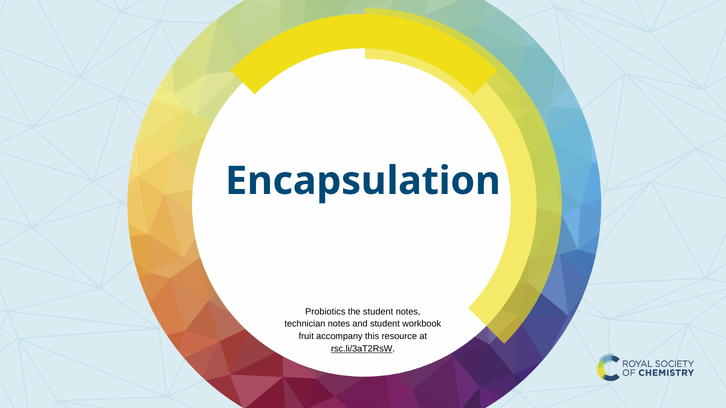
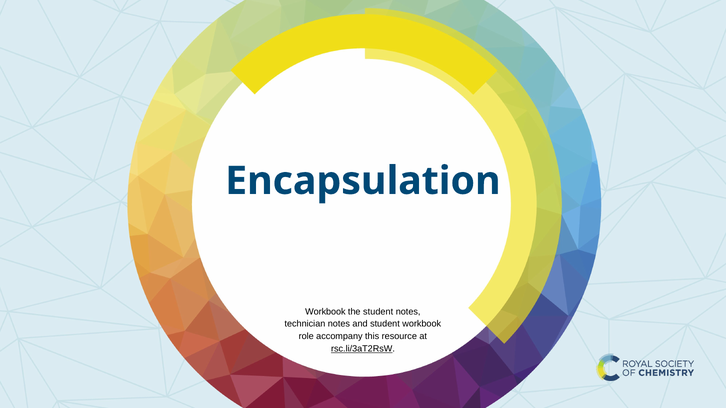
Probiotics at (325, 312): Probiotics -> Workbook
fruit: fruit -> role
